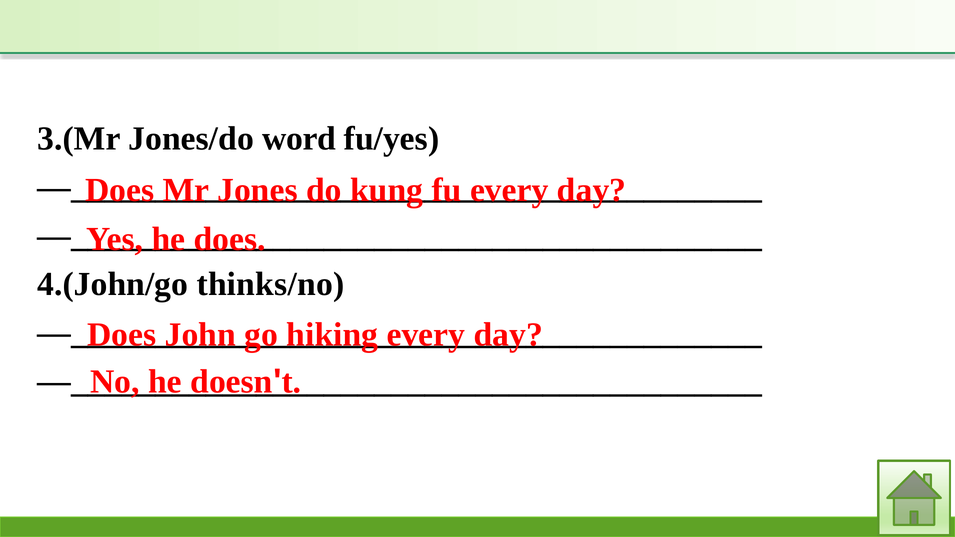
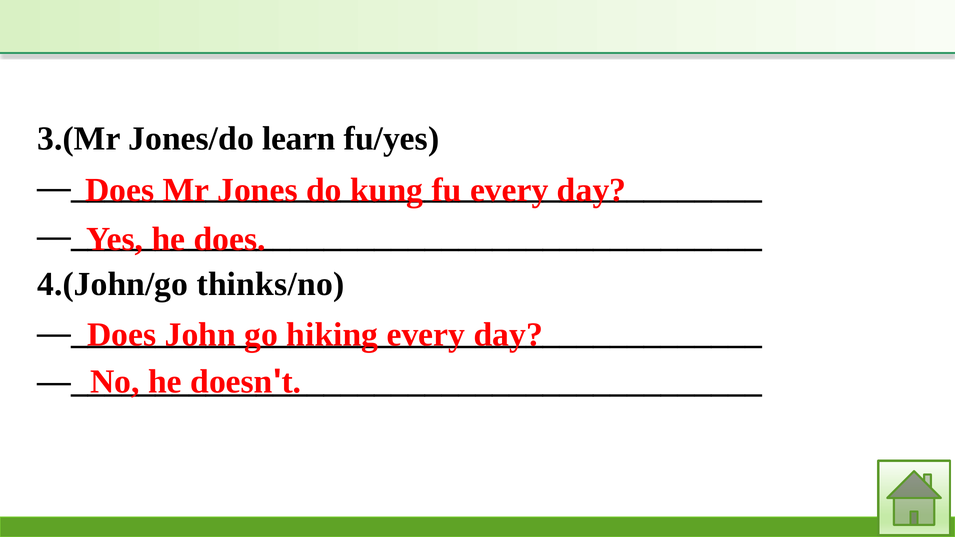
word: word -> learn
